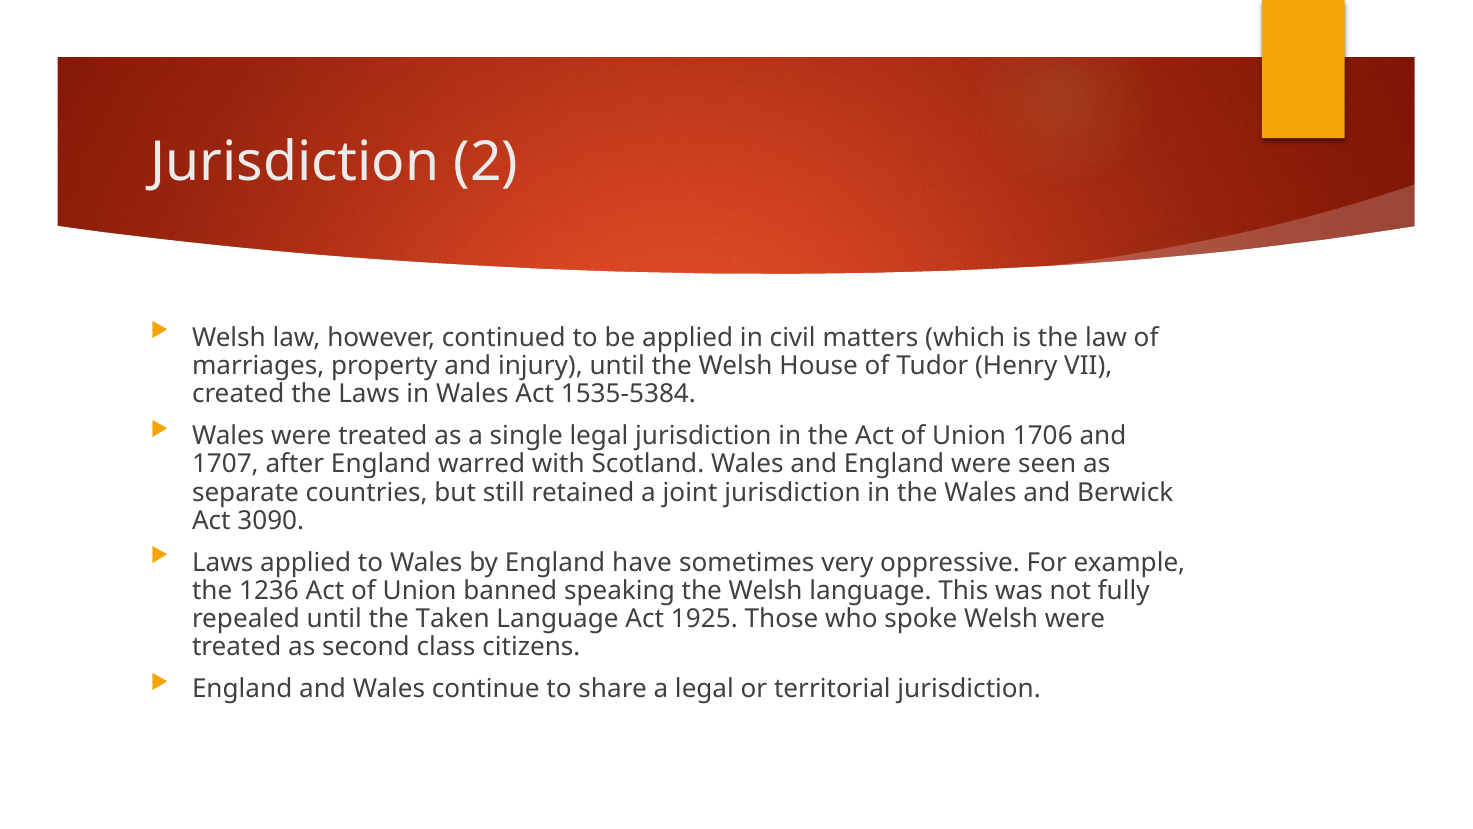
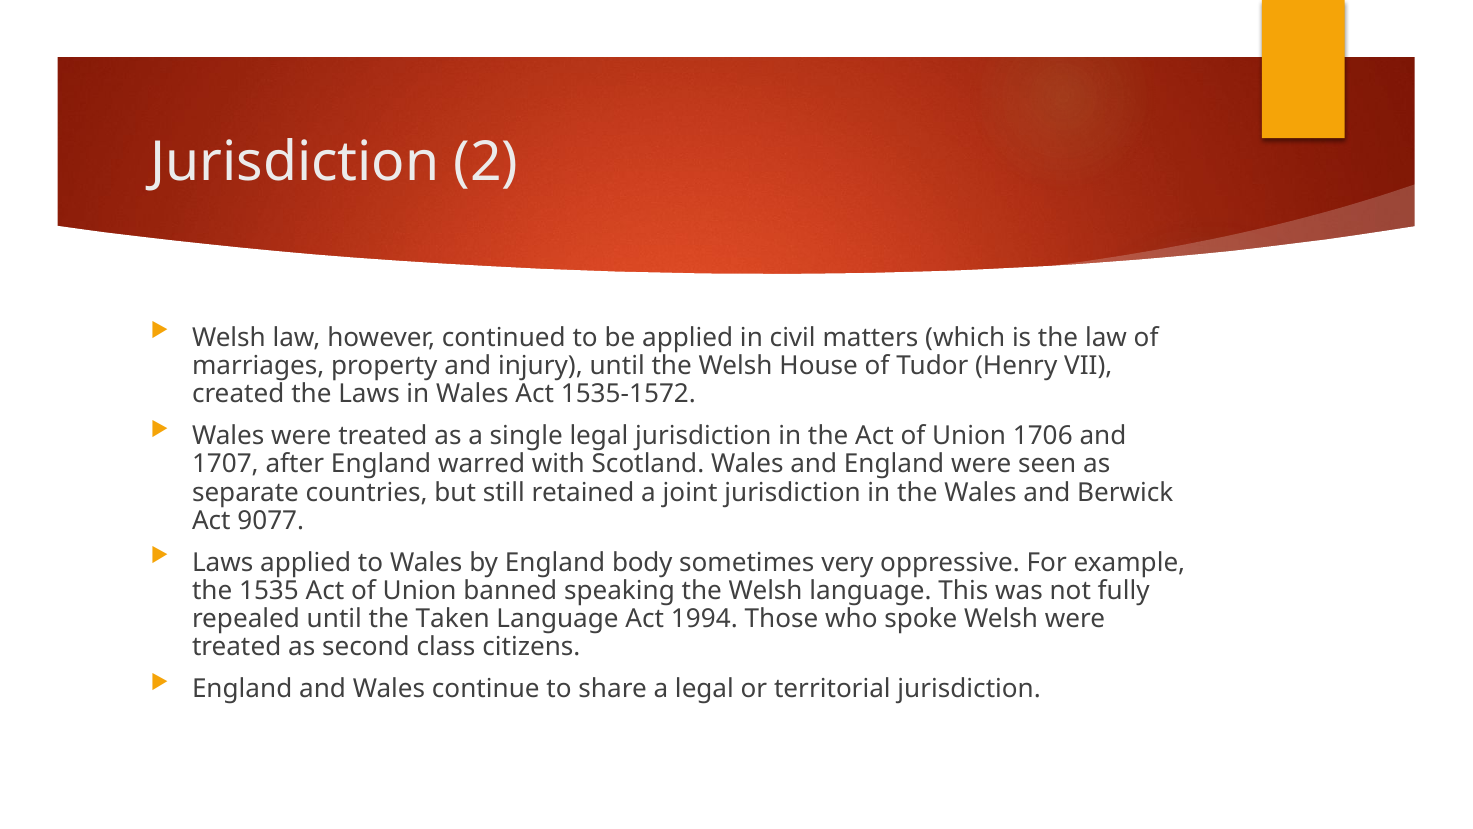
1535-5384: 1535-5384 -> 1535-1572
3090: 3090 -> 9077
have: have -> body
1236: 1236 -> 1535
1925: 1925 -> 1994
